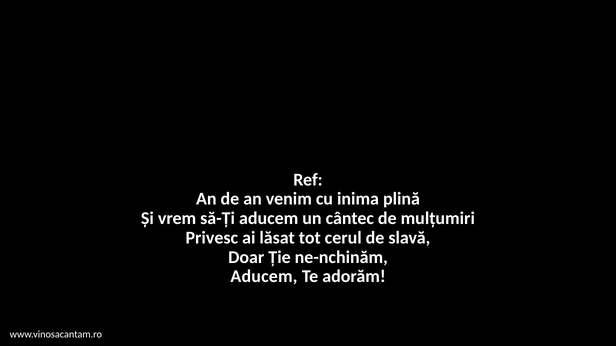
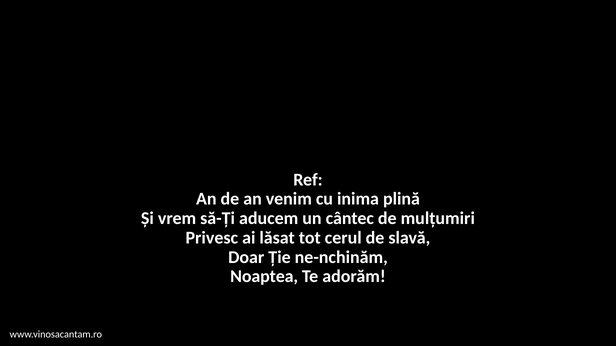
Aducem at (264, 277): Aducem -> Noaptea
